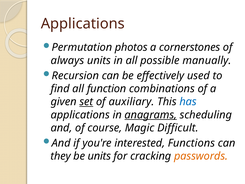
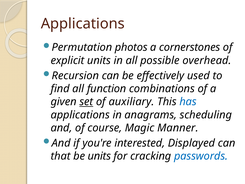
always: always -> explicit
manually: manually -> overhead
anagrams underline: present -> none
Difficult: Difficult -> Manner
Functions: Functions -> Displayed
they: they -> that
passwords colour: orange -> blue
